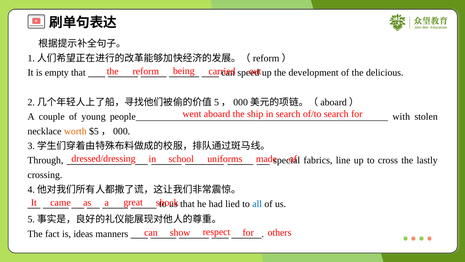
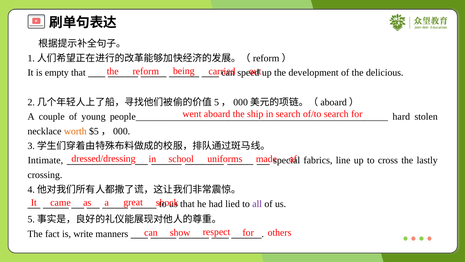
with: with -> hard
Through: Through -> Intimate
all colour: blue -> purple
ideas: ideas -> write
